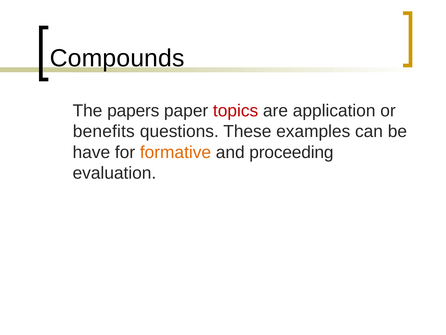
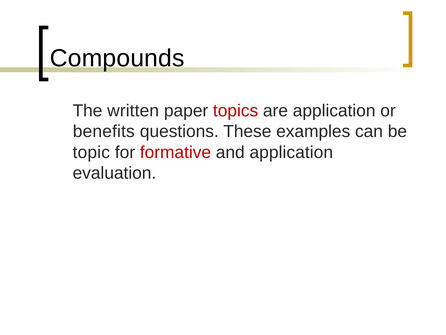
papers: papers -> written
have: have -> topic
formative colour: orange -> red
and proceeding: proceeding -> application
